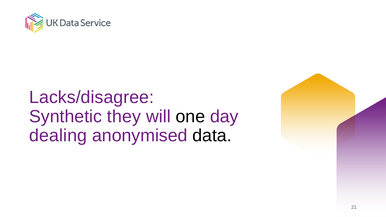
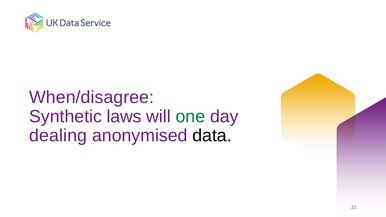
Lacks/disagree: Lacks/disagree -> When/disagree
they: they -> laws
one colour: black -> green
